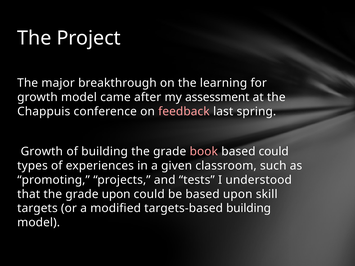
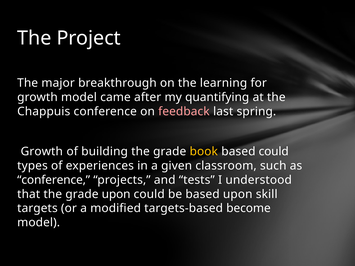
assessment: assessment -> quantifying
book colour: pink -> yellow
promoting at (54, 180): promoting -> conference
targets-based building: building -> become
